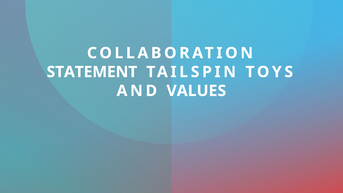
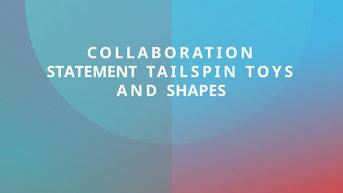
VALUES: VALUES -> SHAPES
